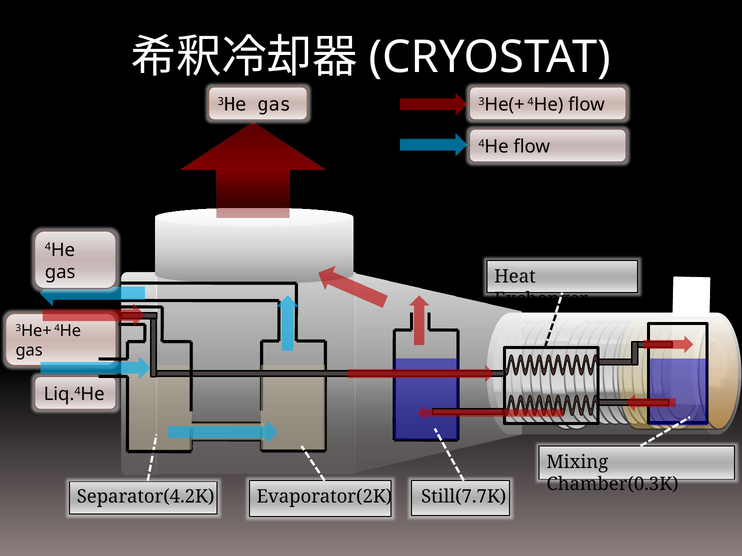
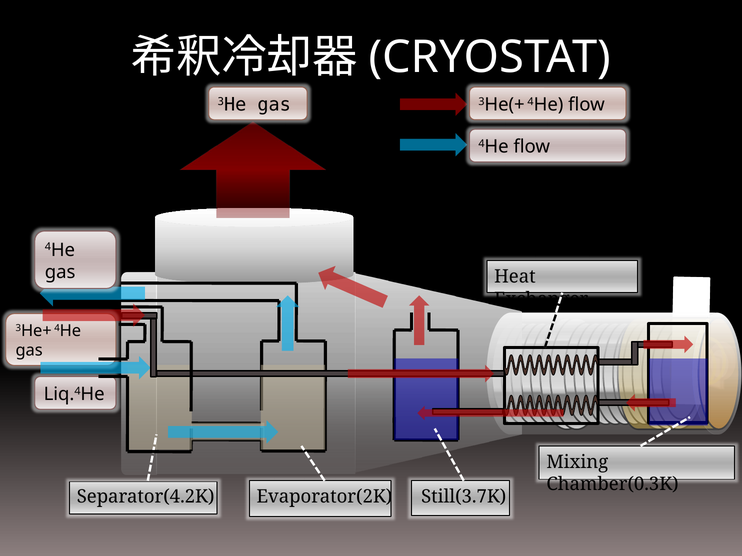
Still(7.7K: Still(7.7K -> Still(3.7K
